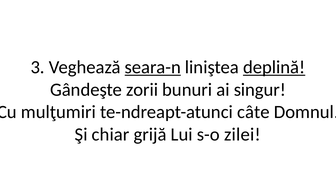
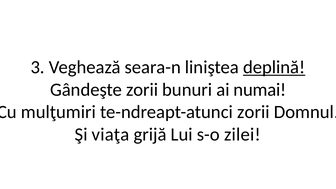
seara-n underline: present -> none
singur: singur -> numai
te-ndreapt-atunci câte: câte -> zorii
chiar: chiar -> viaţa
